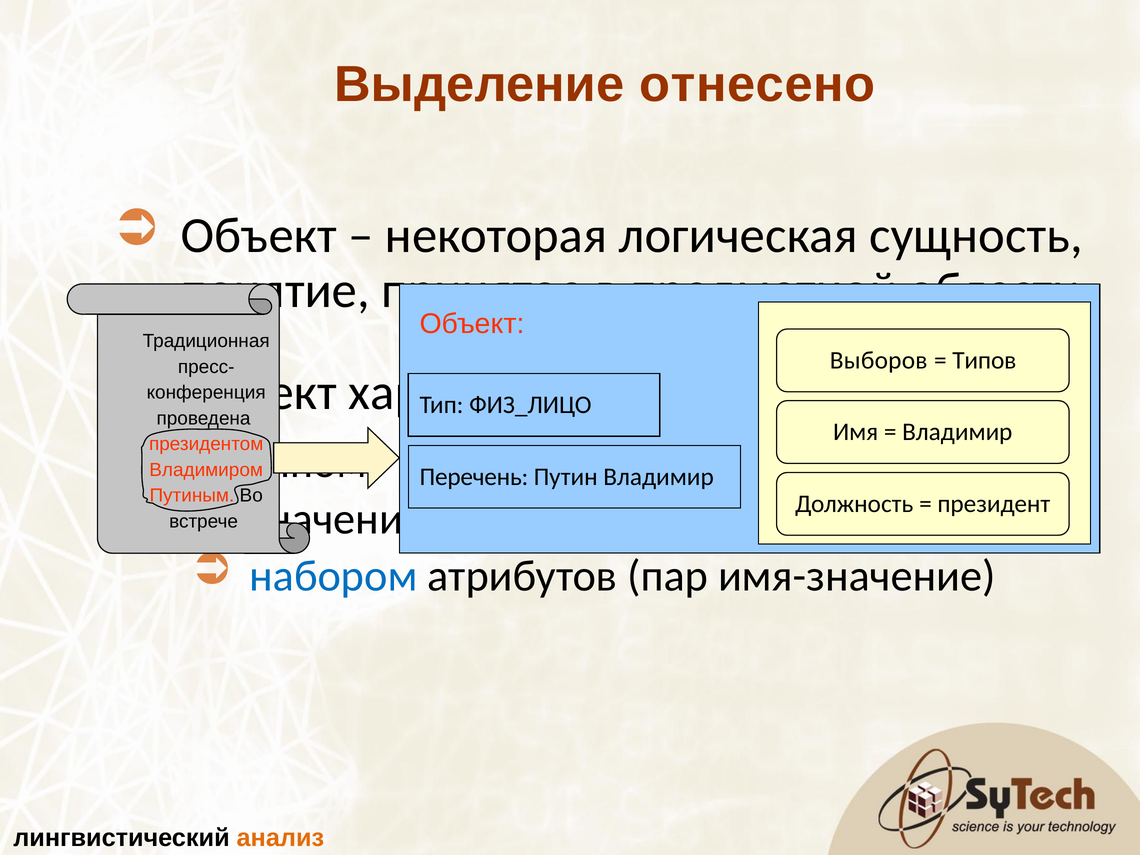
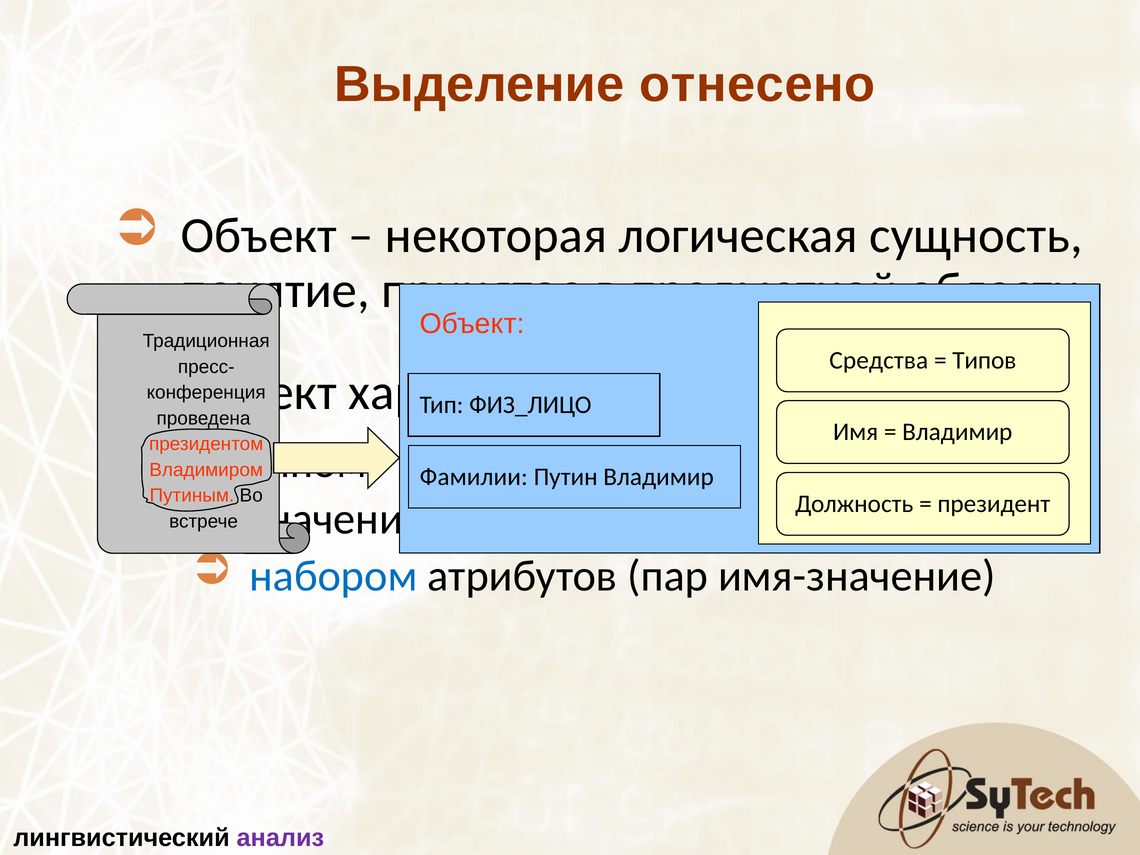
Выборов: Выборов -> Средства
Перечень: Перечень -> Фамилии
анализ colour: orange -> purple
